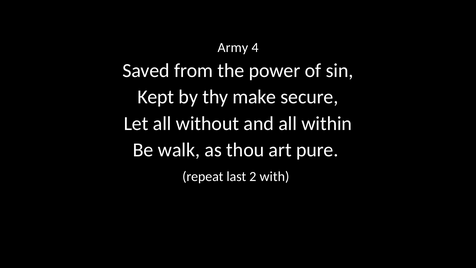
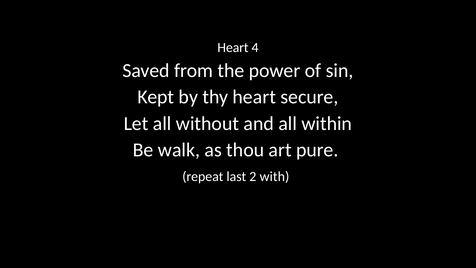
Army at (233, 48): Army -> Heart
thy make: make -> heart
